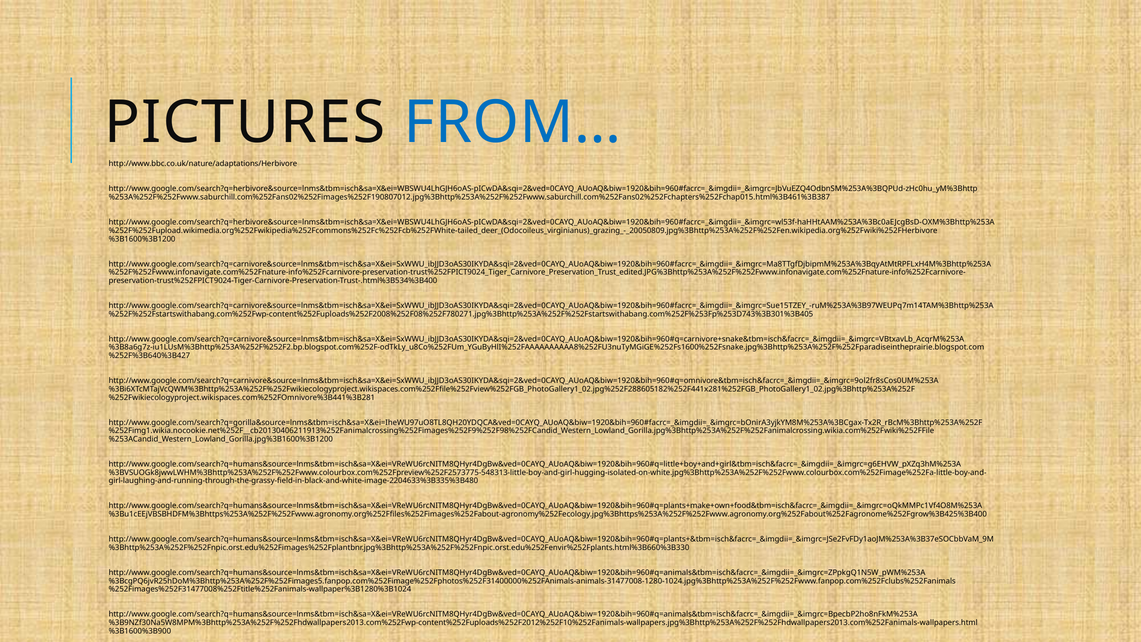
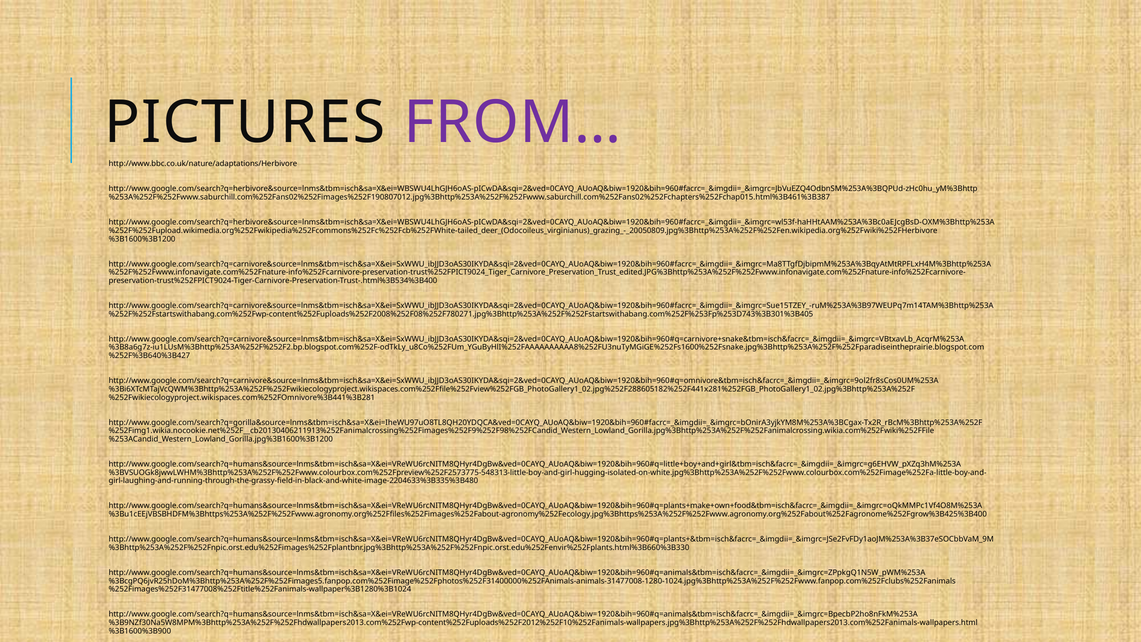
FROM… colour: blue -> purple
